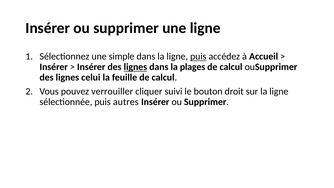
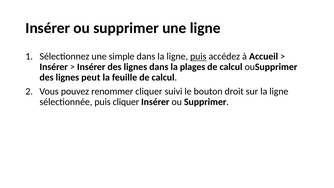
lignes at (135, 67) underline: present -> none
celui: celui -> peut
verrouiller: verrouiller -> renommer
puis autres: autres -> cliquer
